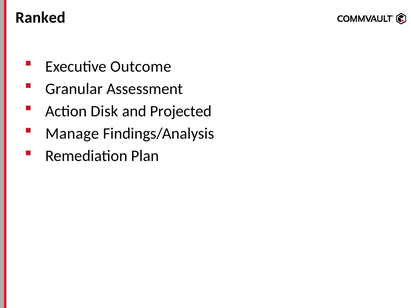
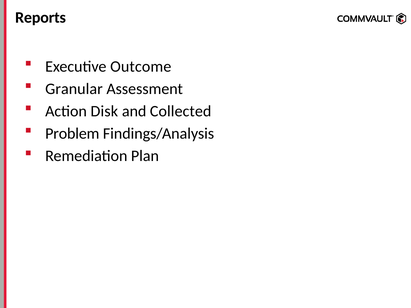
Ranked: Ranked -> Reports
Projected: Projected -> Collected
Manage: Manage -> Problem
